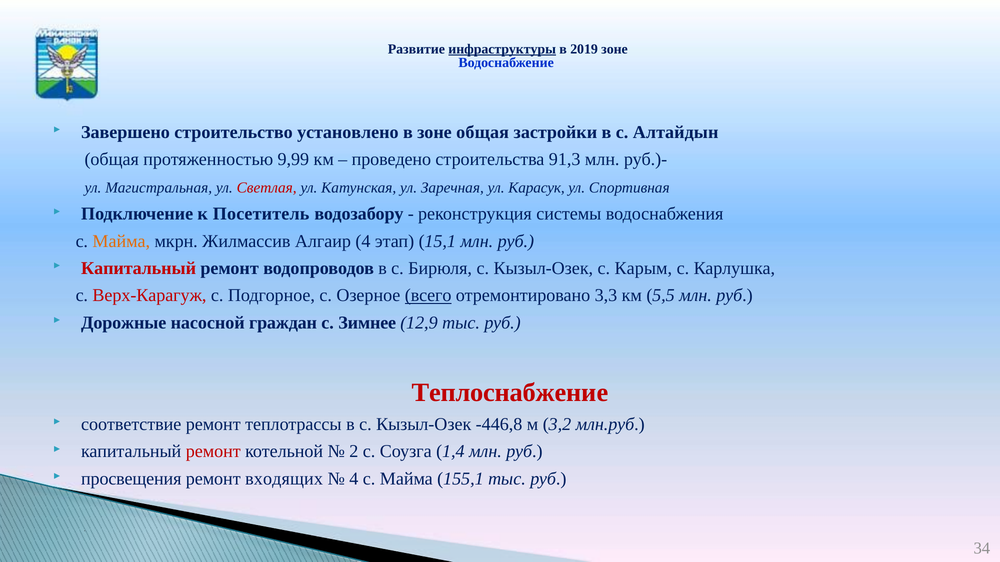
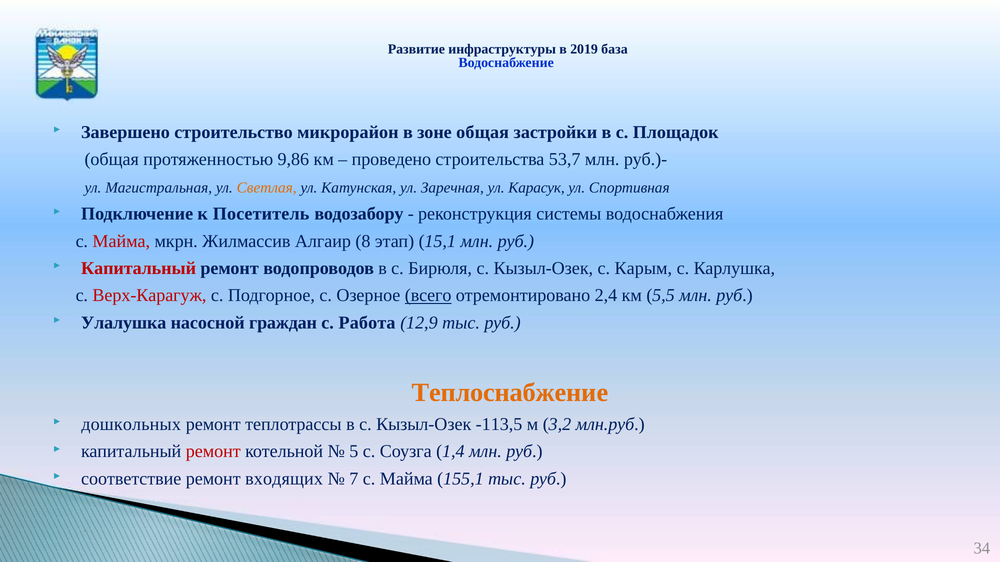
инфраструктуры underline: present -> none
2019 зоне: зоне -> база
установлено: установлено -> микрорайон
Алтайдын: Алтайдын -> Площадок
9,99: 9,99 -> 9,86
91,3: 91,3 -> 53,7
Светлая colour: red -> orange
Майма at (121, 241) colour: orange -> red
Алгаир 4: 4 -> 8
3,3: 3,3 -> 2,4
Дорожные: Дорожные -> Улалушка
Зимнее: Зимнее -> Работа
Теплоснабжение colour: red -> orange
соответствие: соответствие -> дошкольных
-446,8: -446,8 -> -113,5
2: 2 -> 5
просвещения: просвещения -> соответствие
4 at (354, 479): 4 -> 7
